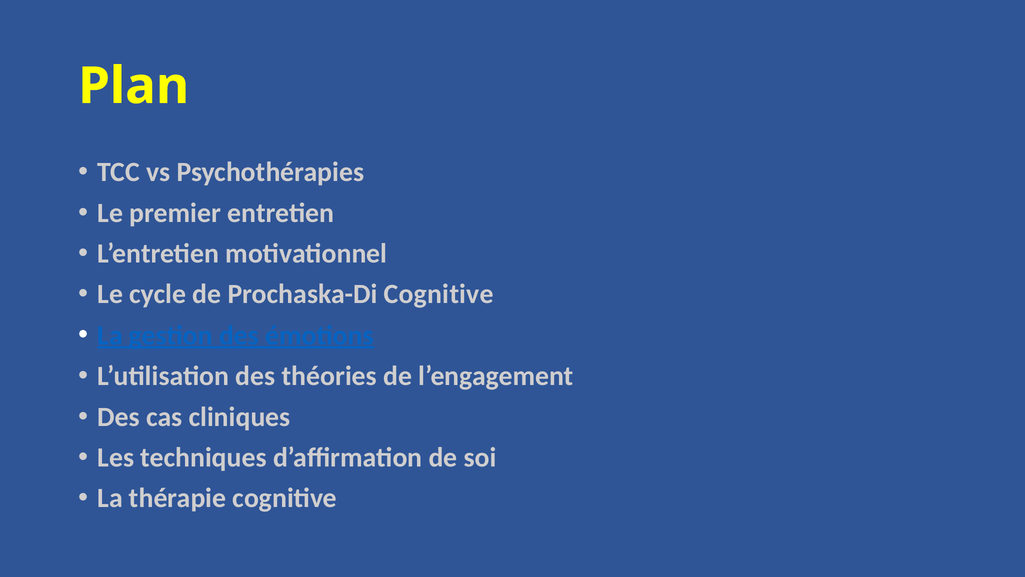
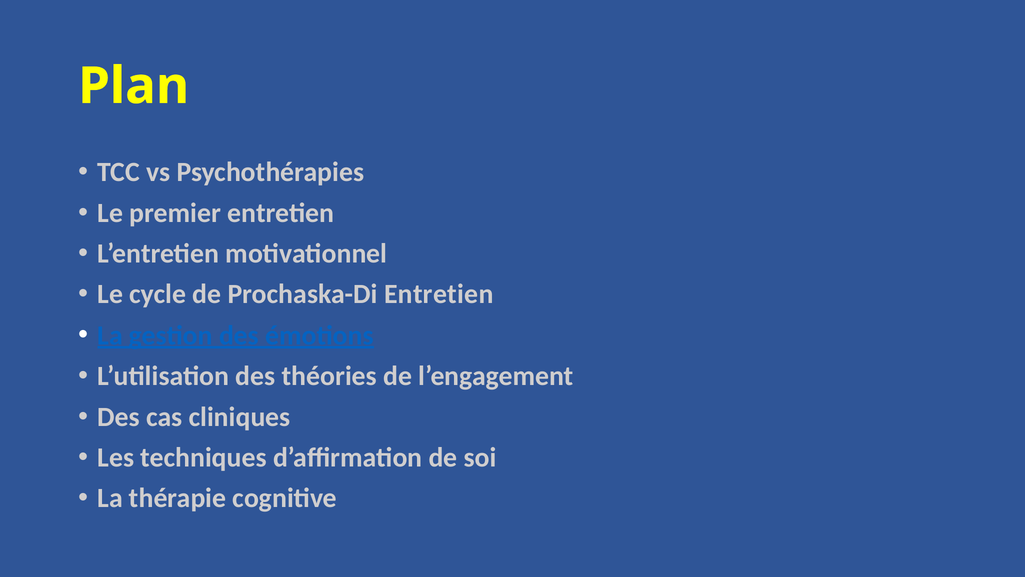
Prochaska-Di Cognitive: Cognitive -> Entretien
